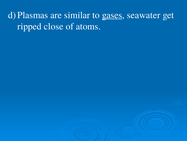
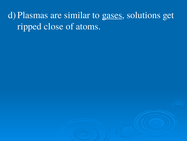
seawater: seawater -> solutions
